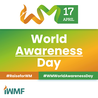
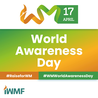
Awareness underline: present -> none
